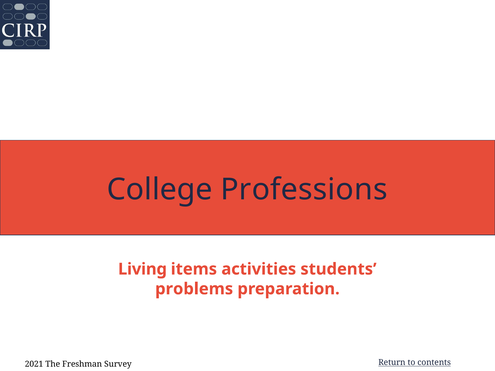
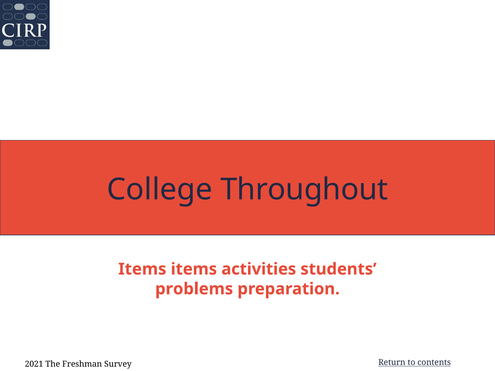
Professions: Professions -> Throughout
Living at (142, 269): Living -> Items
